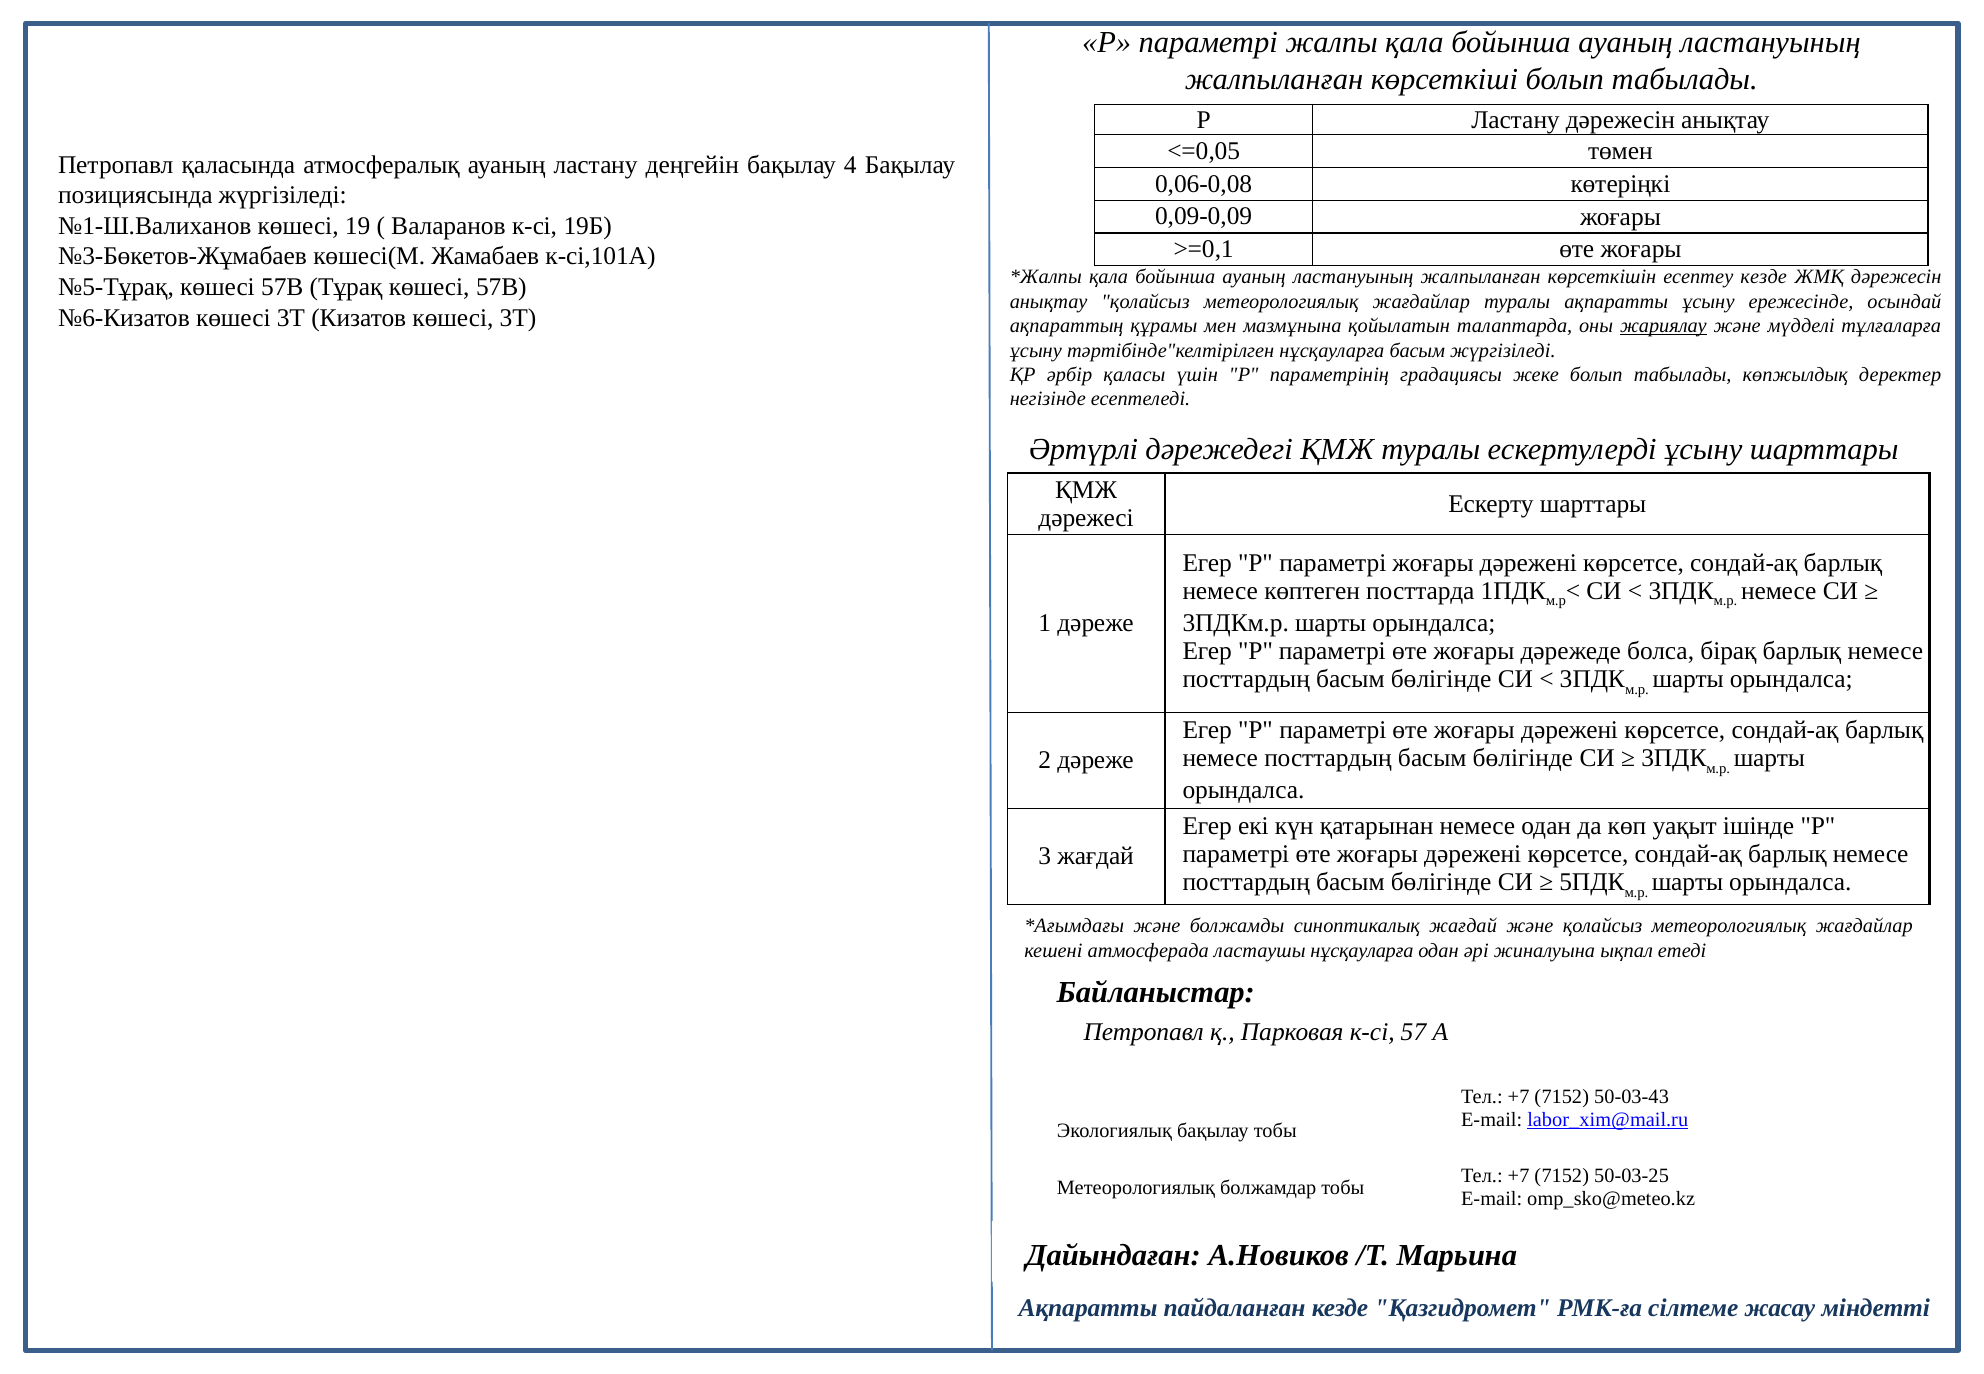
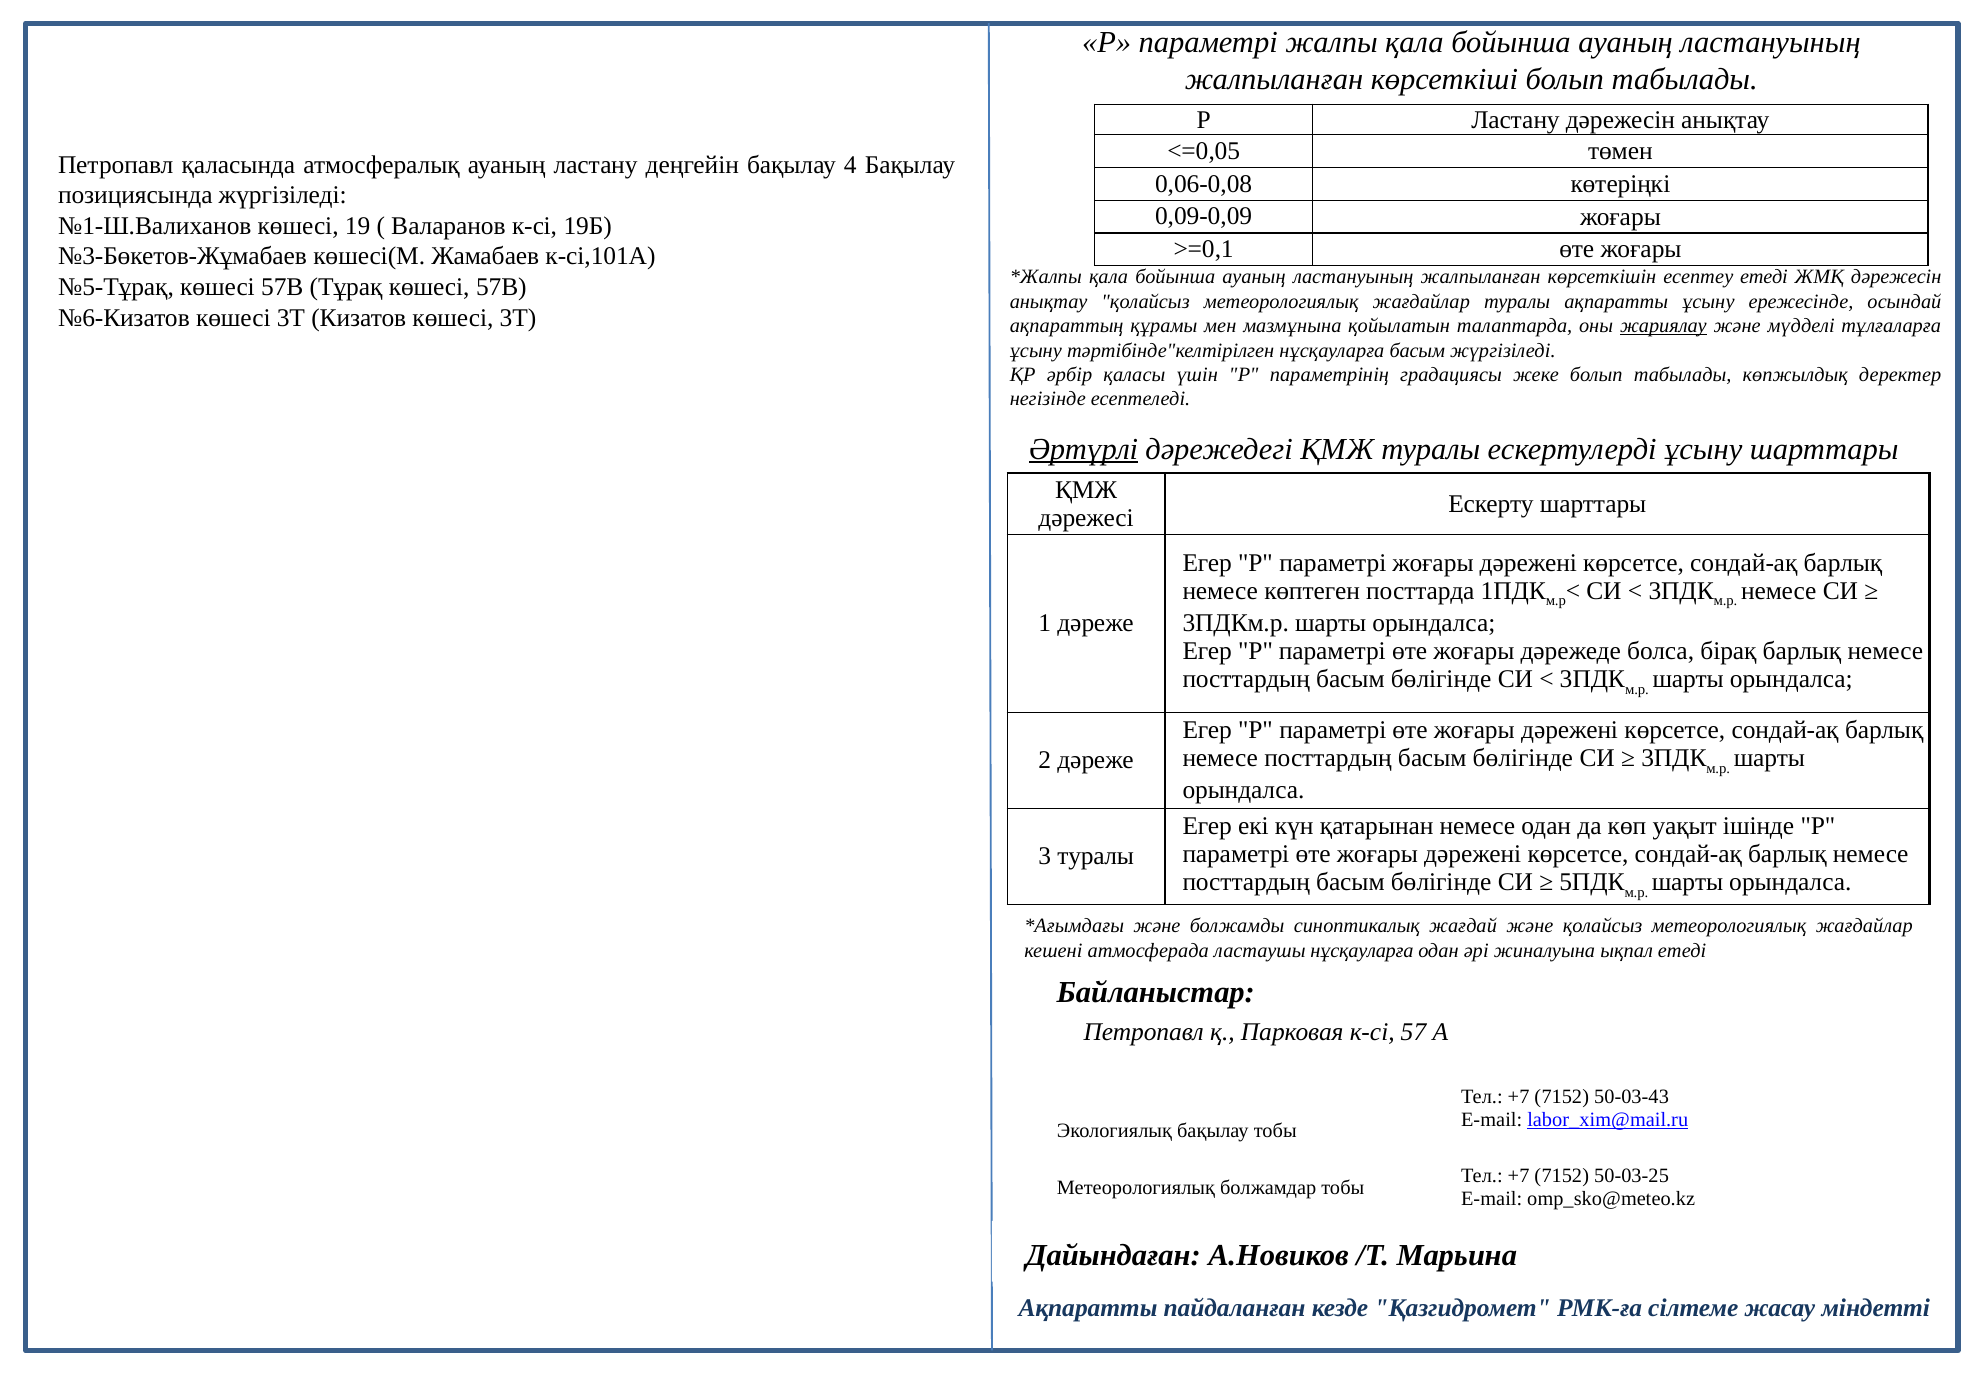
есептеу кезде: кезде -> етеді
Әртүрлі underline: none -> present
3 жағдай: жағдай -> туралы
